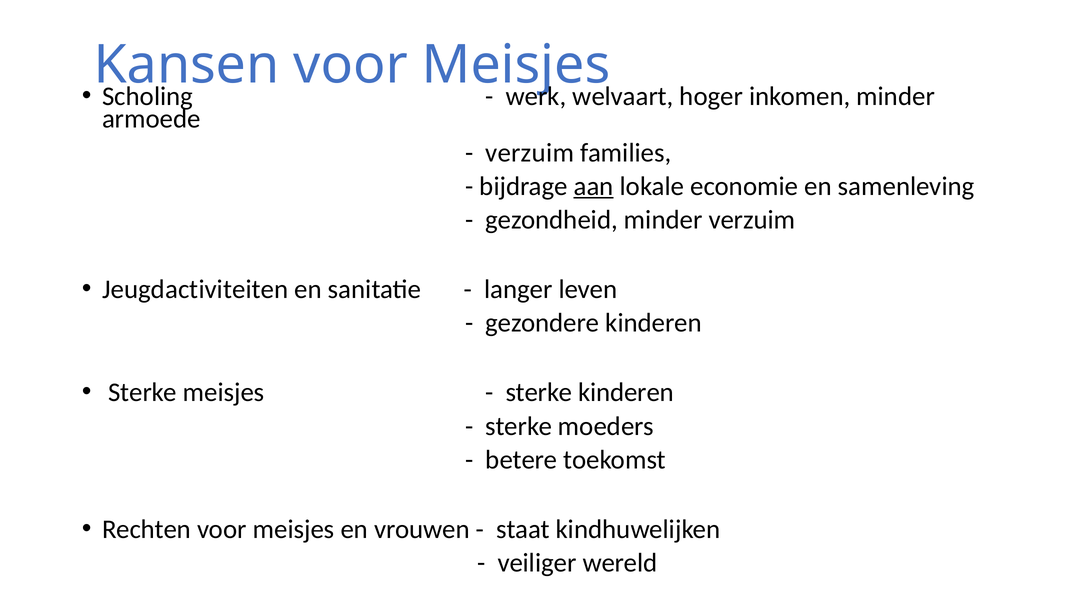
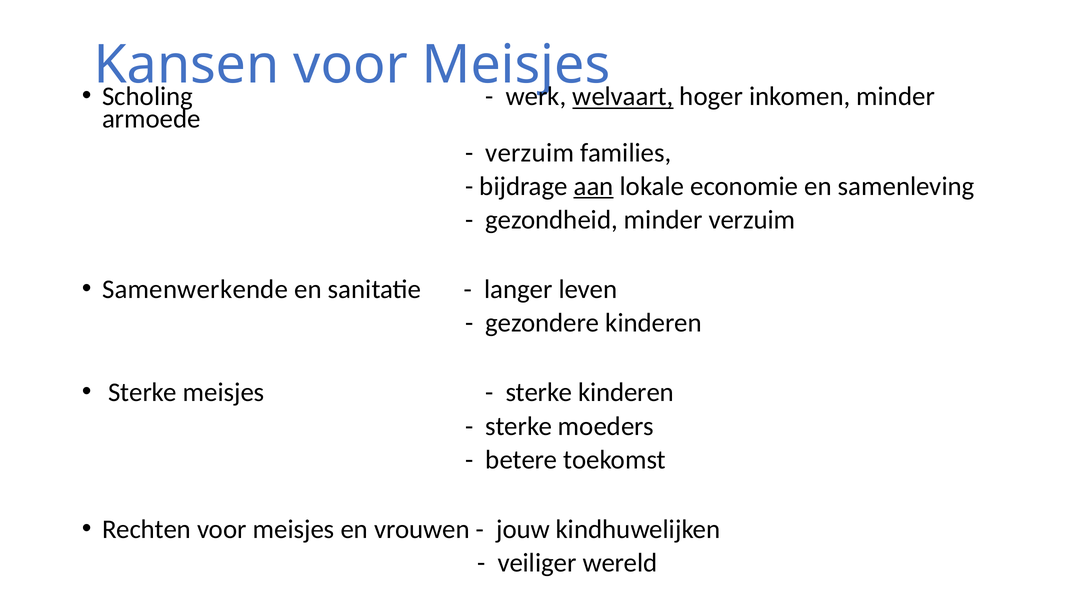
welvaart underline: none -> present
Jeugdactiviteiten: Jeugdactiviteiten -> Samenwerkende
staat: staat -> jouw
